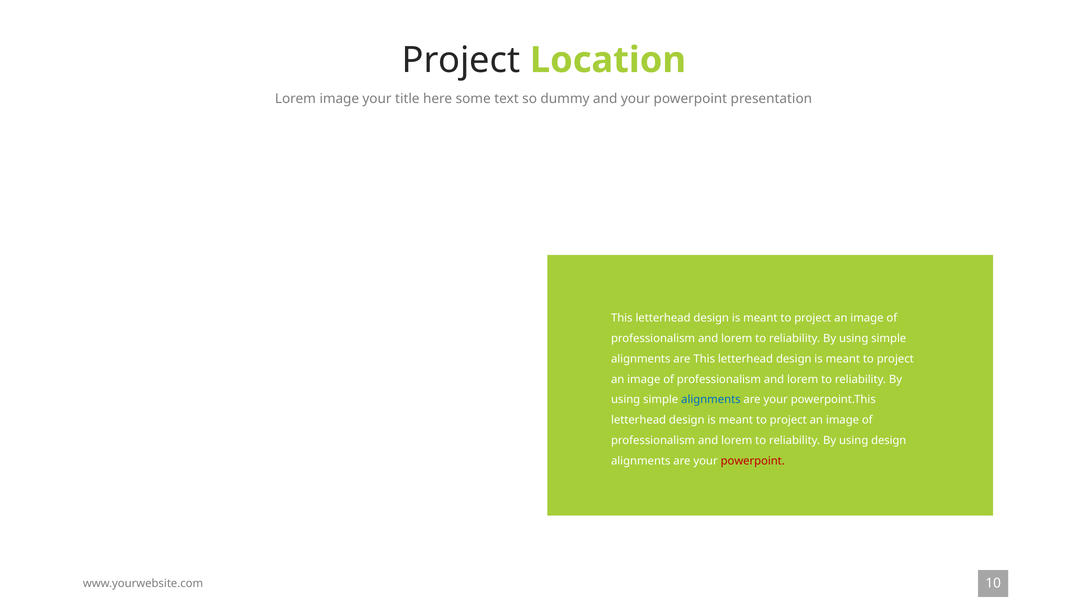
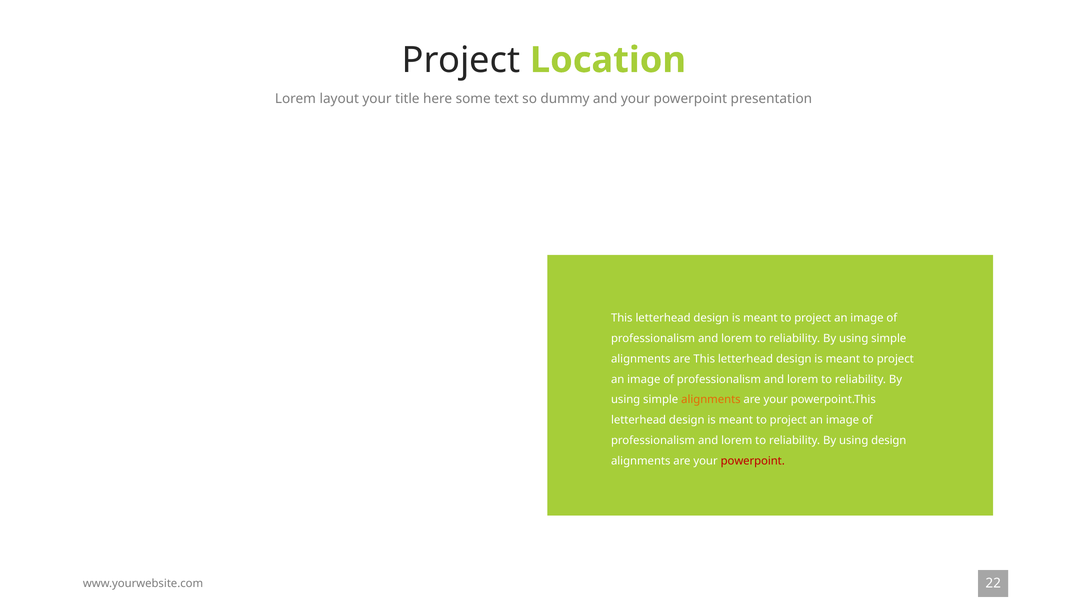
Lorem image: image -> layout
alignments at (711, 400) colour: blue -> orange
10: 10 -> 22
